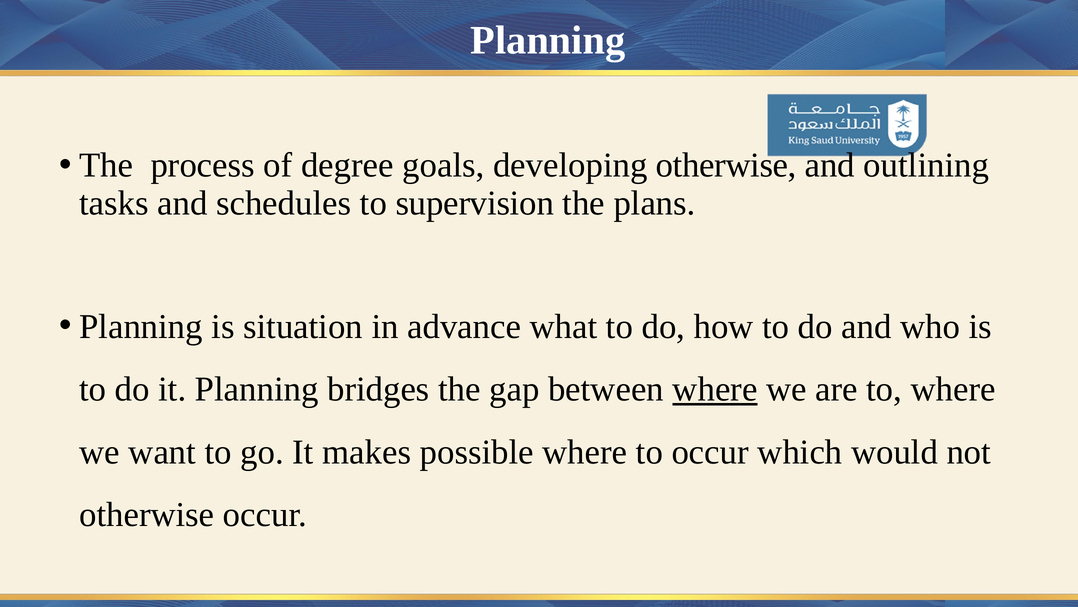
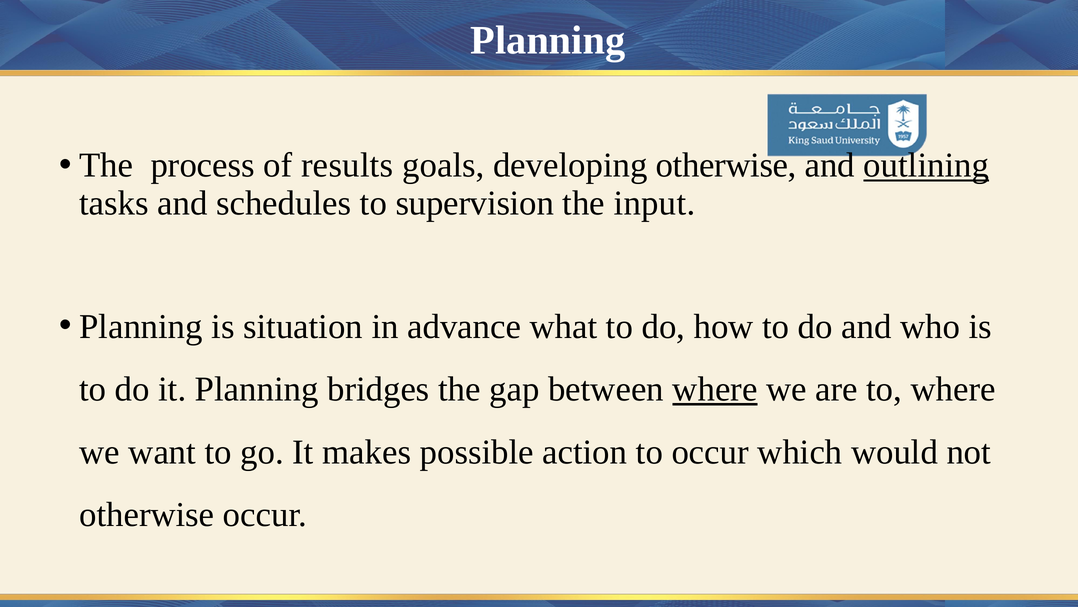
degree: degree -> results
outlining underline: none -> present
plans: plans -> input
possible where: where -> action
